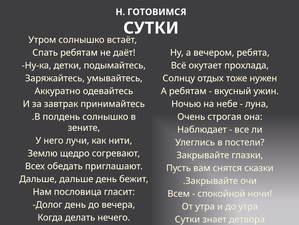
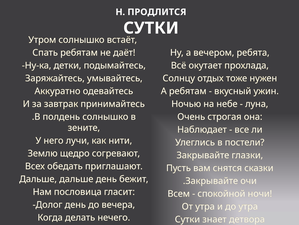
ГОТОВИМСЯ: ГОТОВИМСЯ -> ПРОДЛИТСЯ
